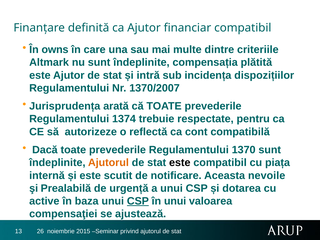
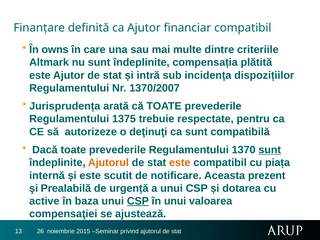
1374: 1374 -> 1375
reflectă: reflectă -> deţinuţi
ca cont: cont -> sunt
sunt at (270, 150) underline: none -> present
este at (180, 163) colour: black -> orange
nevoile: nevoile -> prezent
